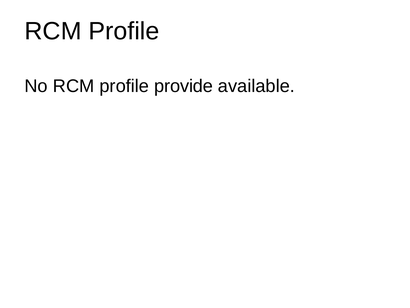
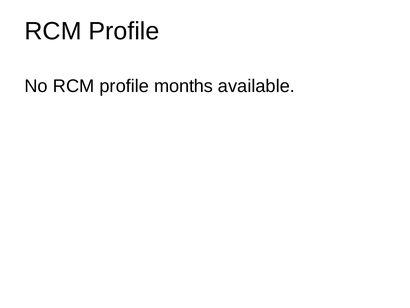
provide: provide -> months
